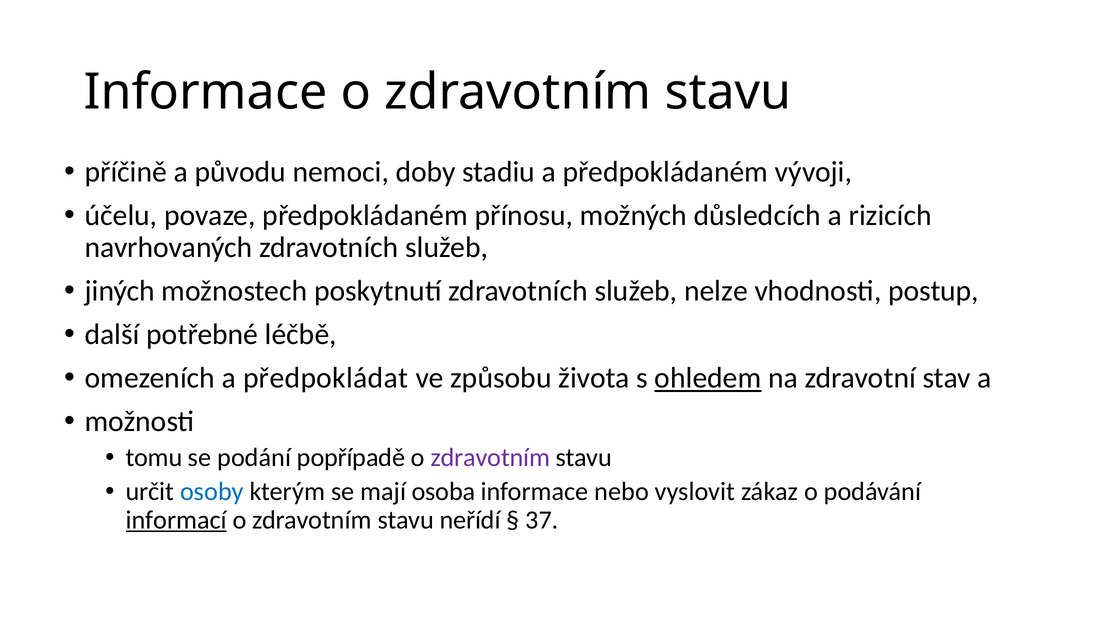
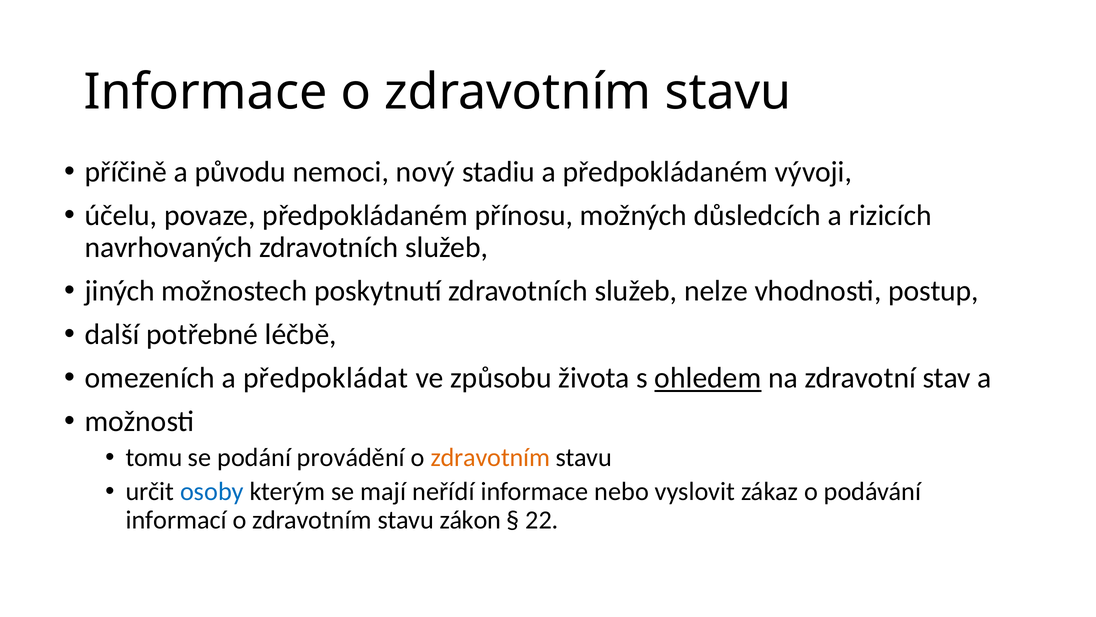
doby: doby -> nový
popřípadě: popřípadě -> provádění
zdravotním at (490, 457) colour: purple -> orange
osoba: osoba -> neřídí
informací underline: present -> none
neřídí: neřídí -> zákon
37: 37 -> 22
